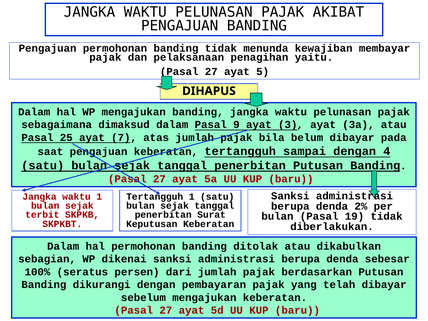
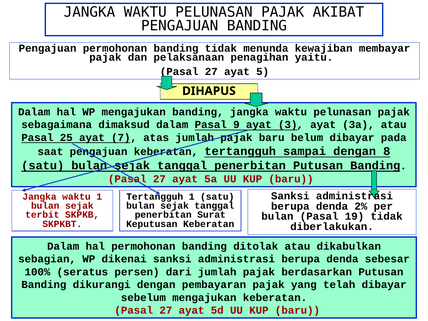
pajak bila: bila -> baru
4: 4 -> 8
